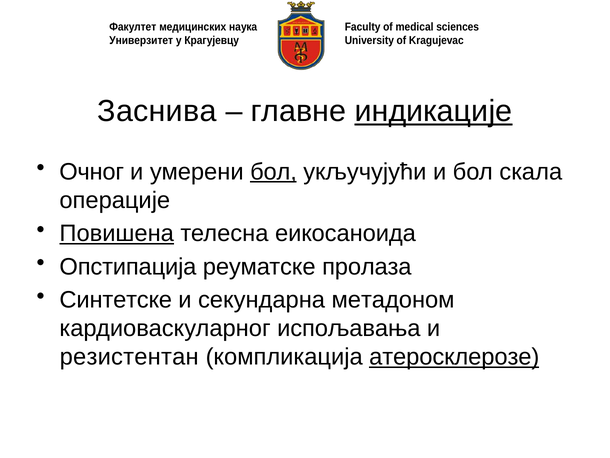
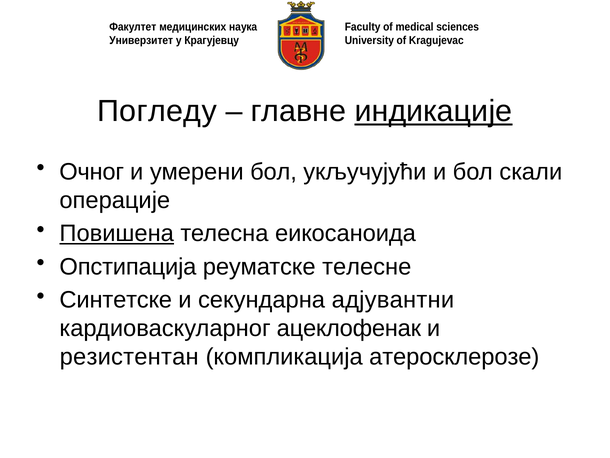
Заснива: Заснива -> Погледу
бол at (274, 172) underline: present -> none
скала: скала -> скали
пролаза: пролаза -> телесне
метадоном: метадоном -> адјувантни
испољавања: испољавања -> ацеклофенак
атеросклерозе underline: present -> none
